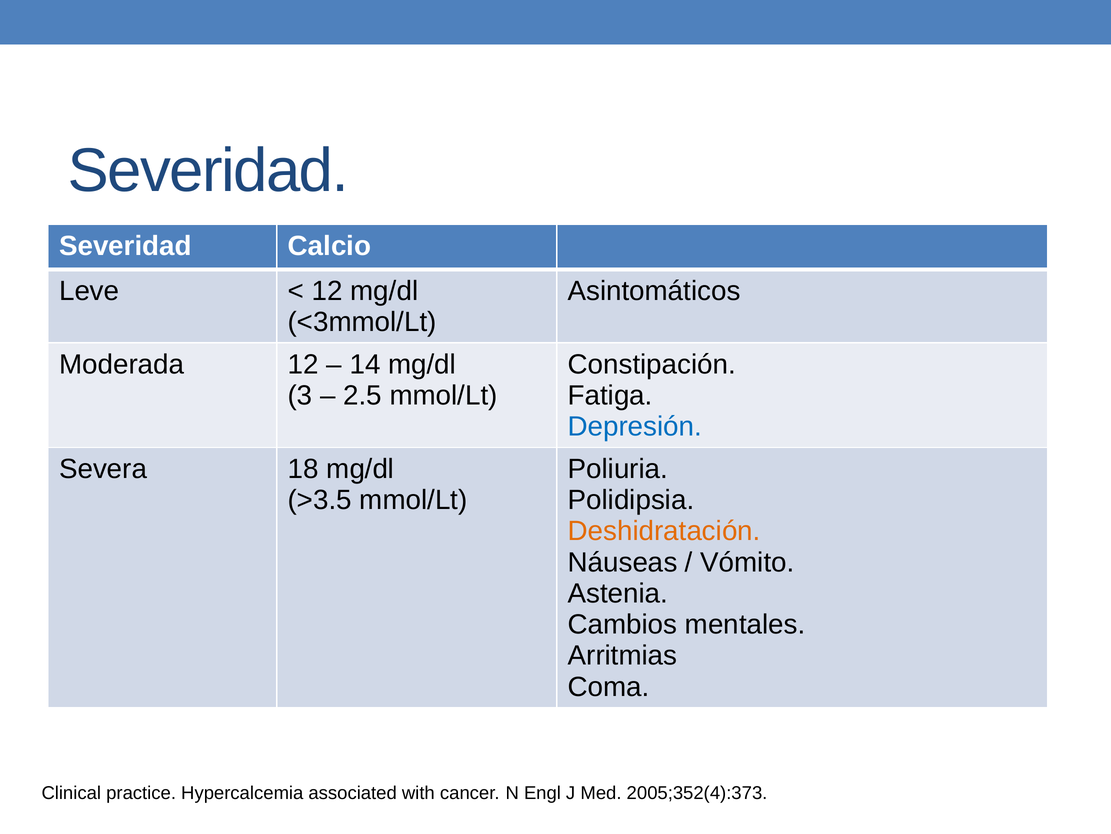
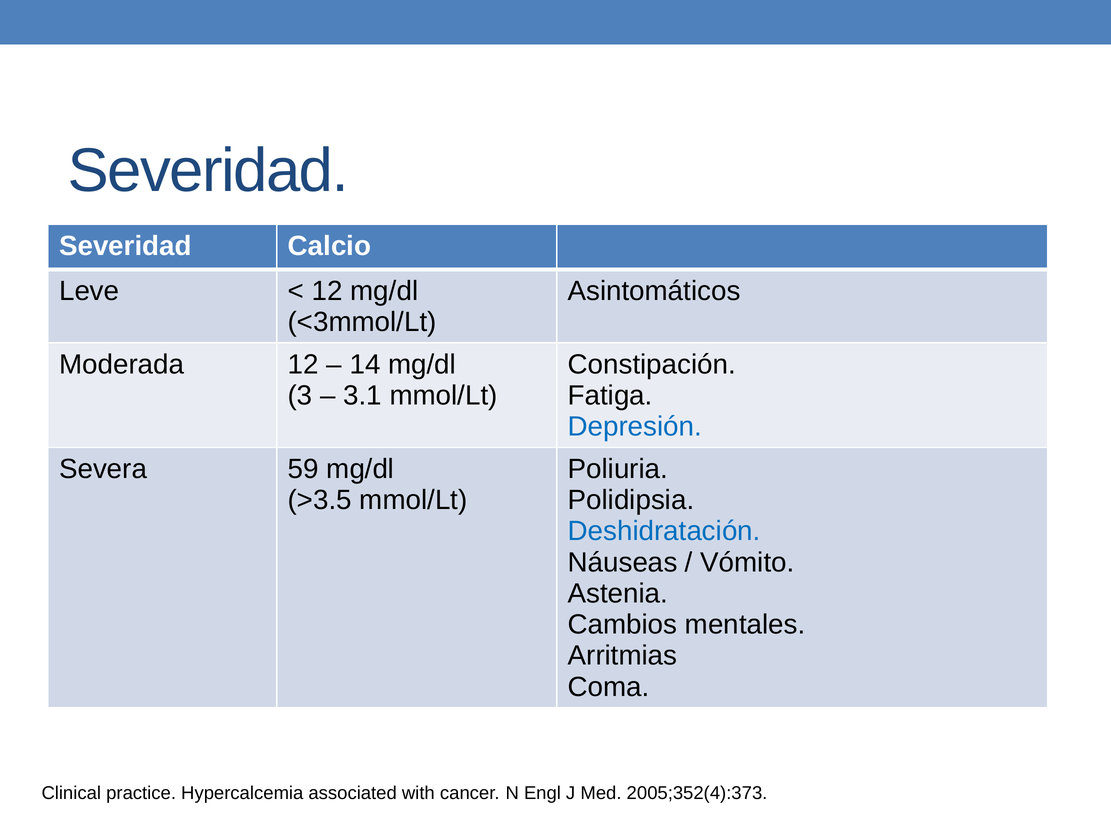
2.5: 2.5 -> 3.1
18: 18 -> 59
Deshidratación colour: orange -> blue
